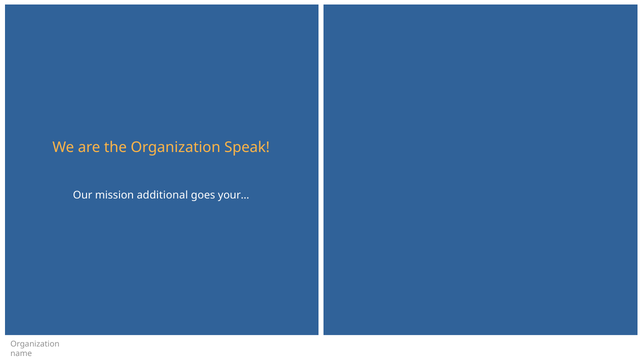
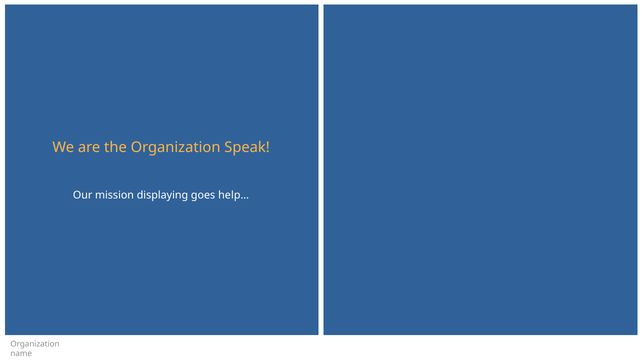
additional: additional -> displaying
your…: your… -> help…
